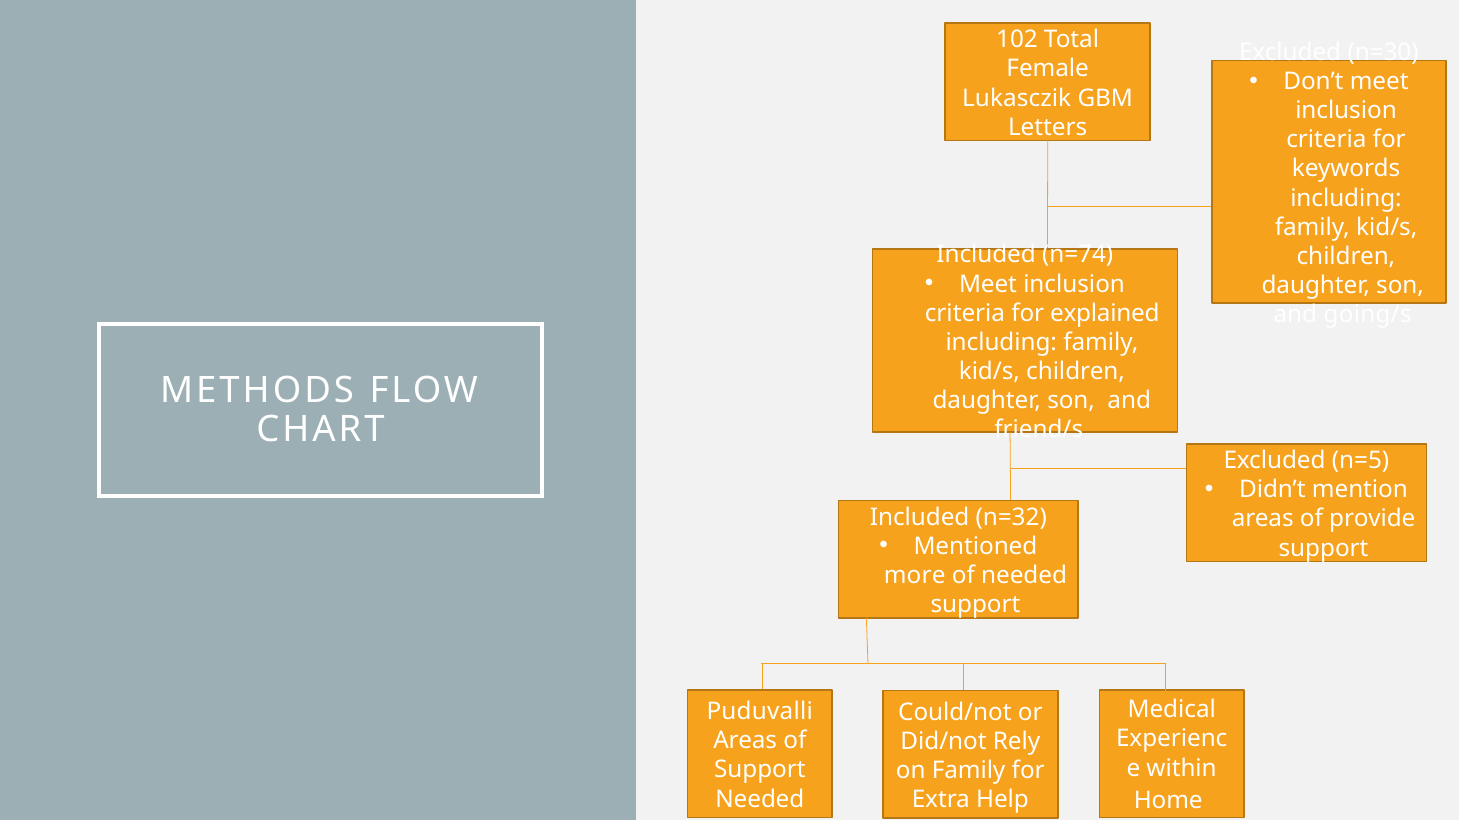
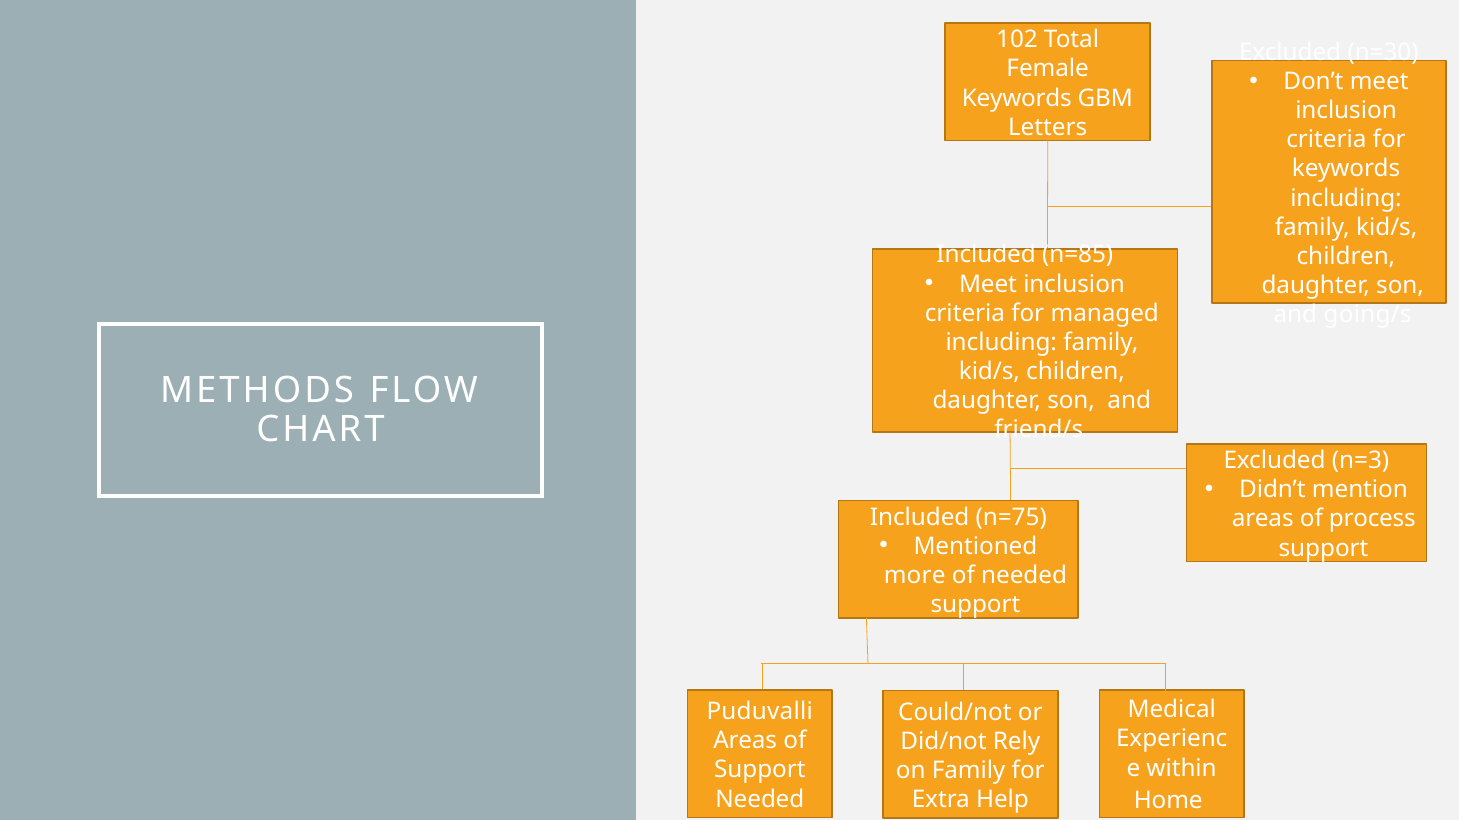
Lukasczik at (1017, 98): Lukasczik -> Keywords
n=74: n=74 -> n=85
explained: explained -> managed
n=5: n=5 -> n=3
n=32: n=32 -> n=75
provide: provide -> process
